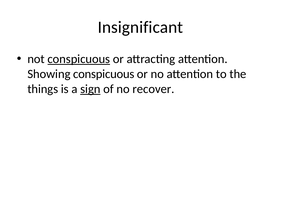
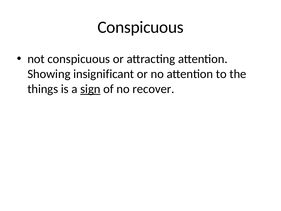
Insignificant at (140, 27): Insignificant -> Conspicuous
conspicuous at (79, 59) underline: present -> none
Showing conspicuous: conspicuous -> insignificant
